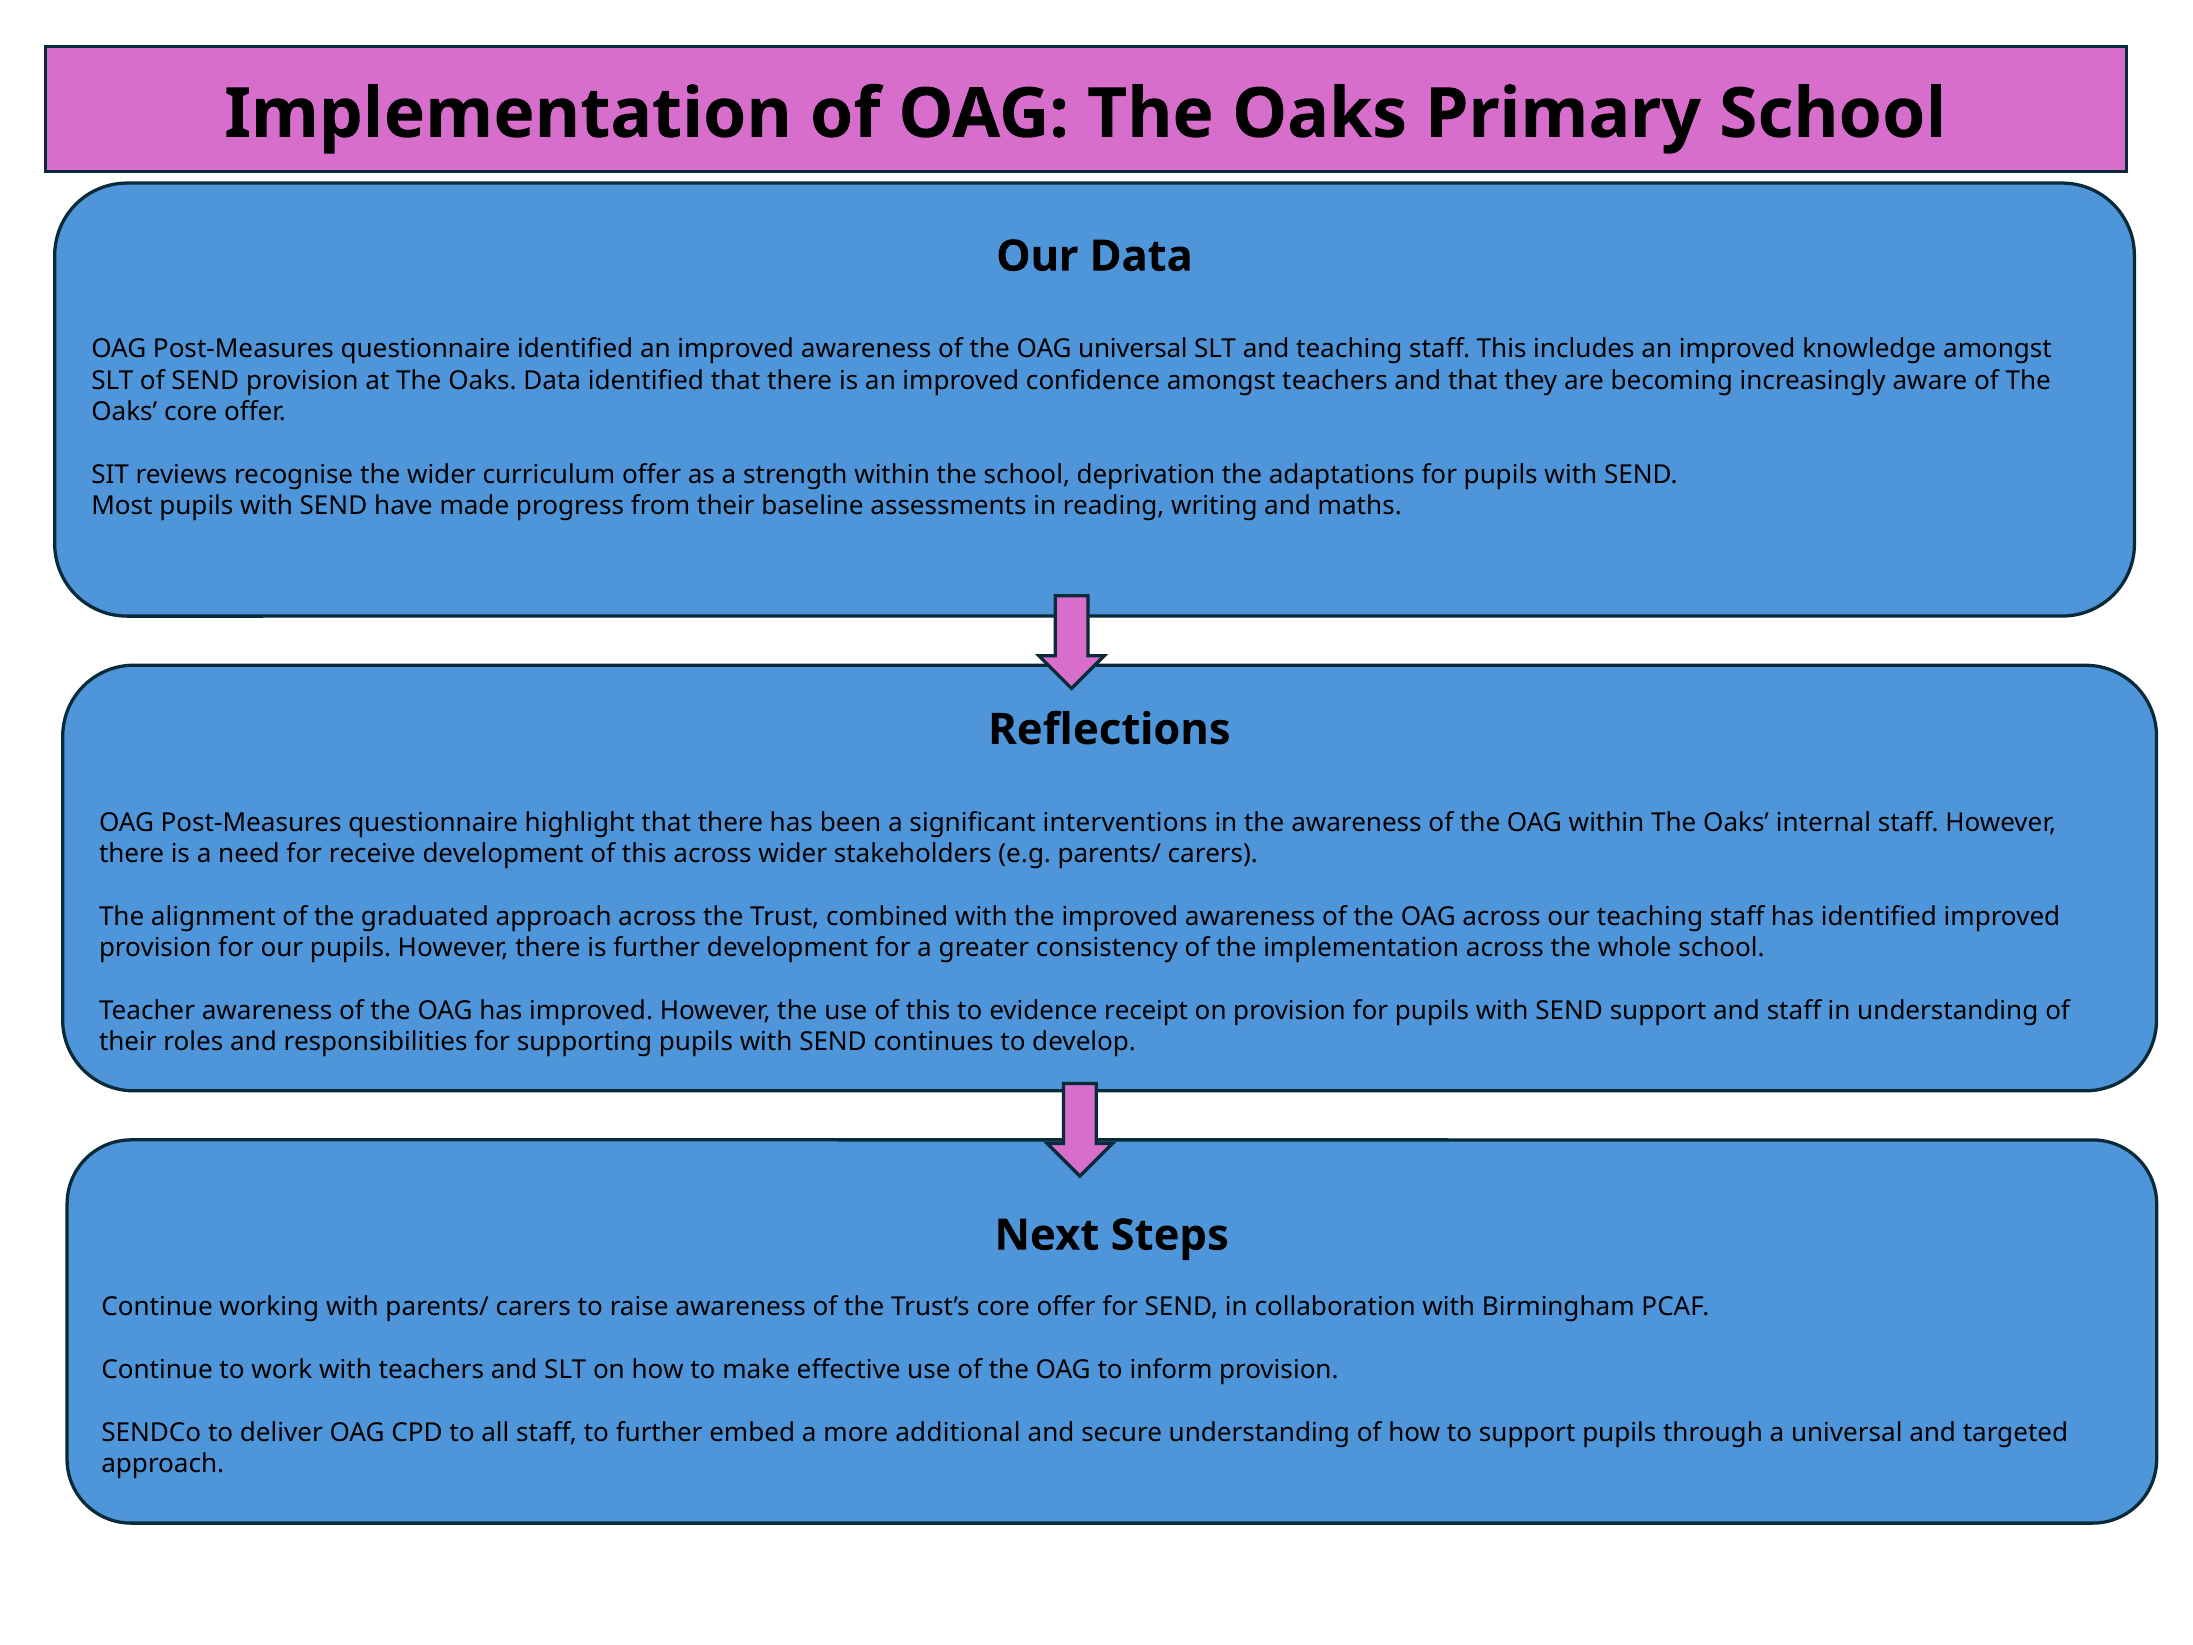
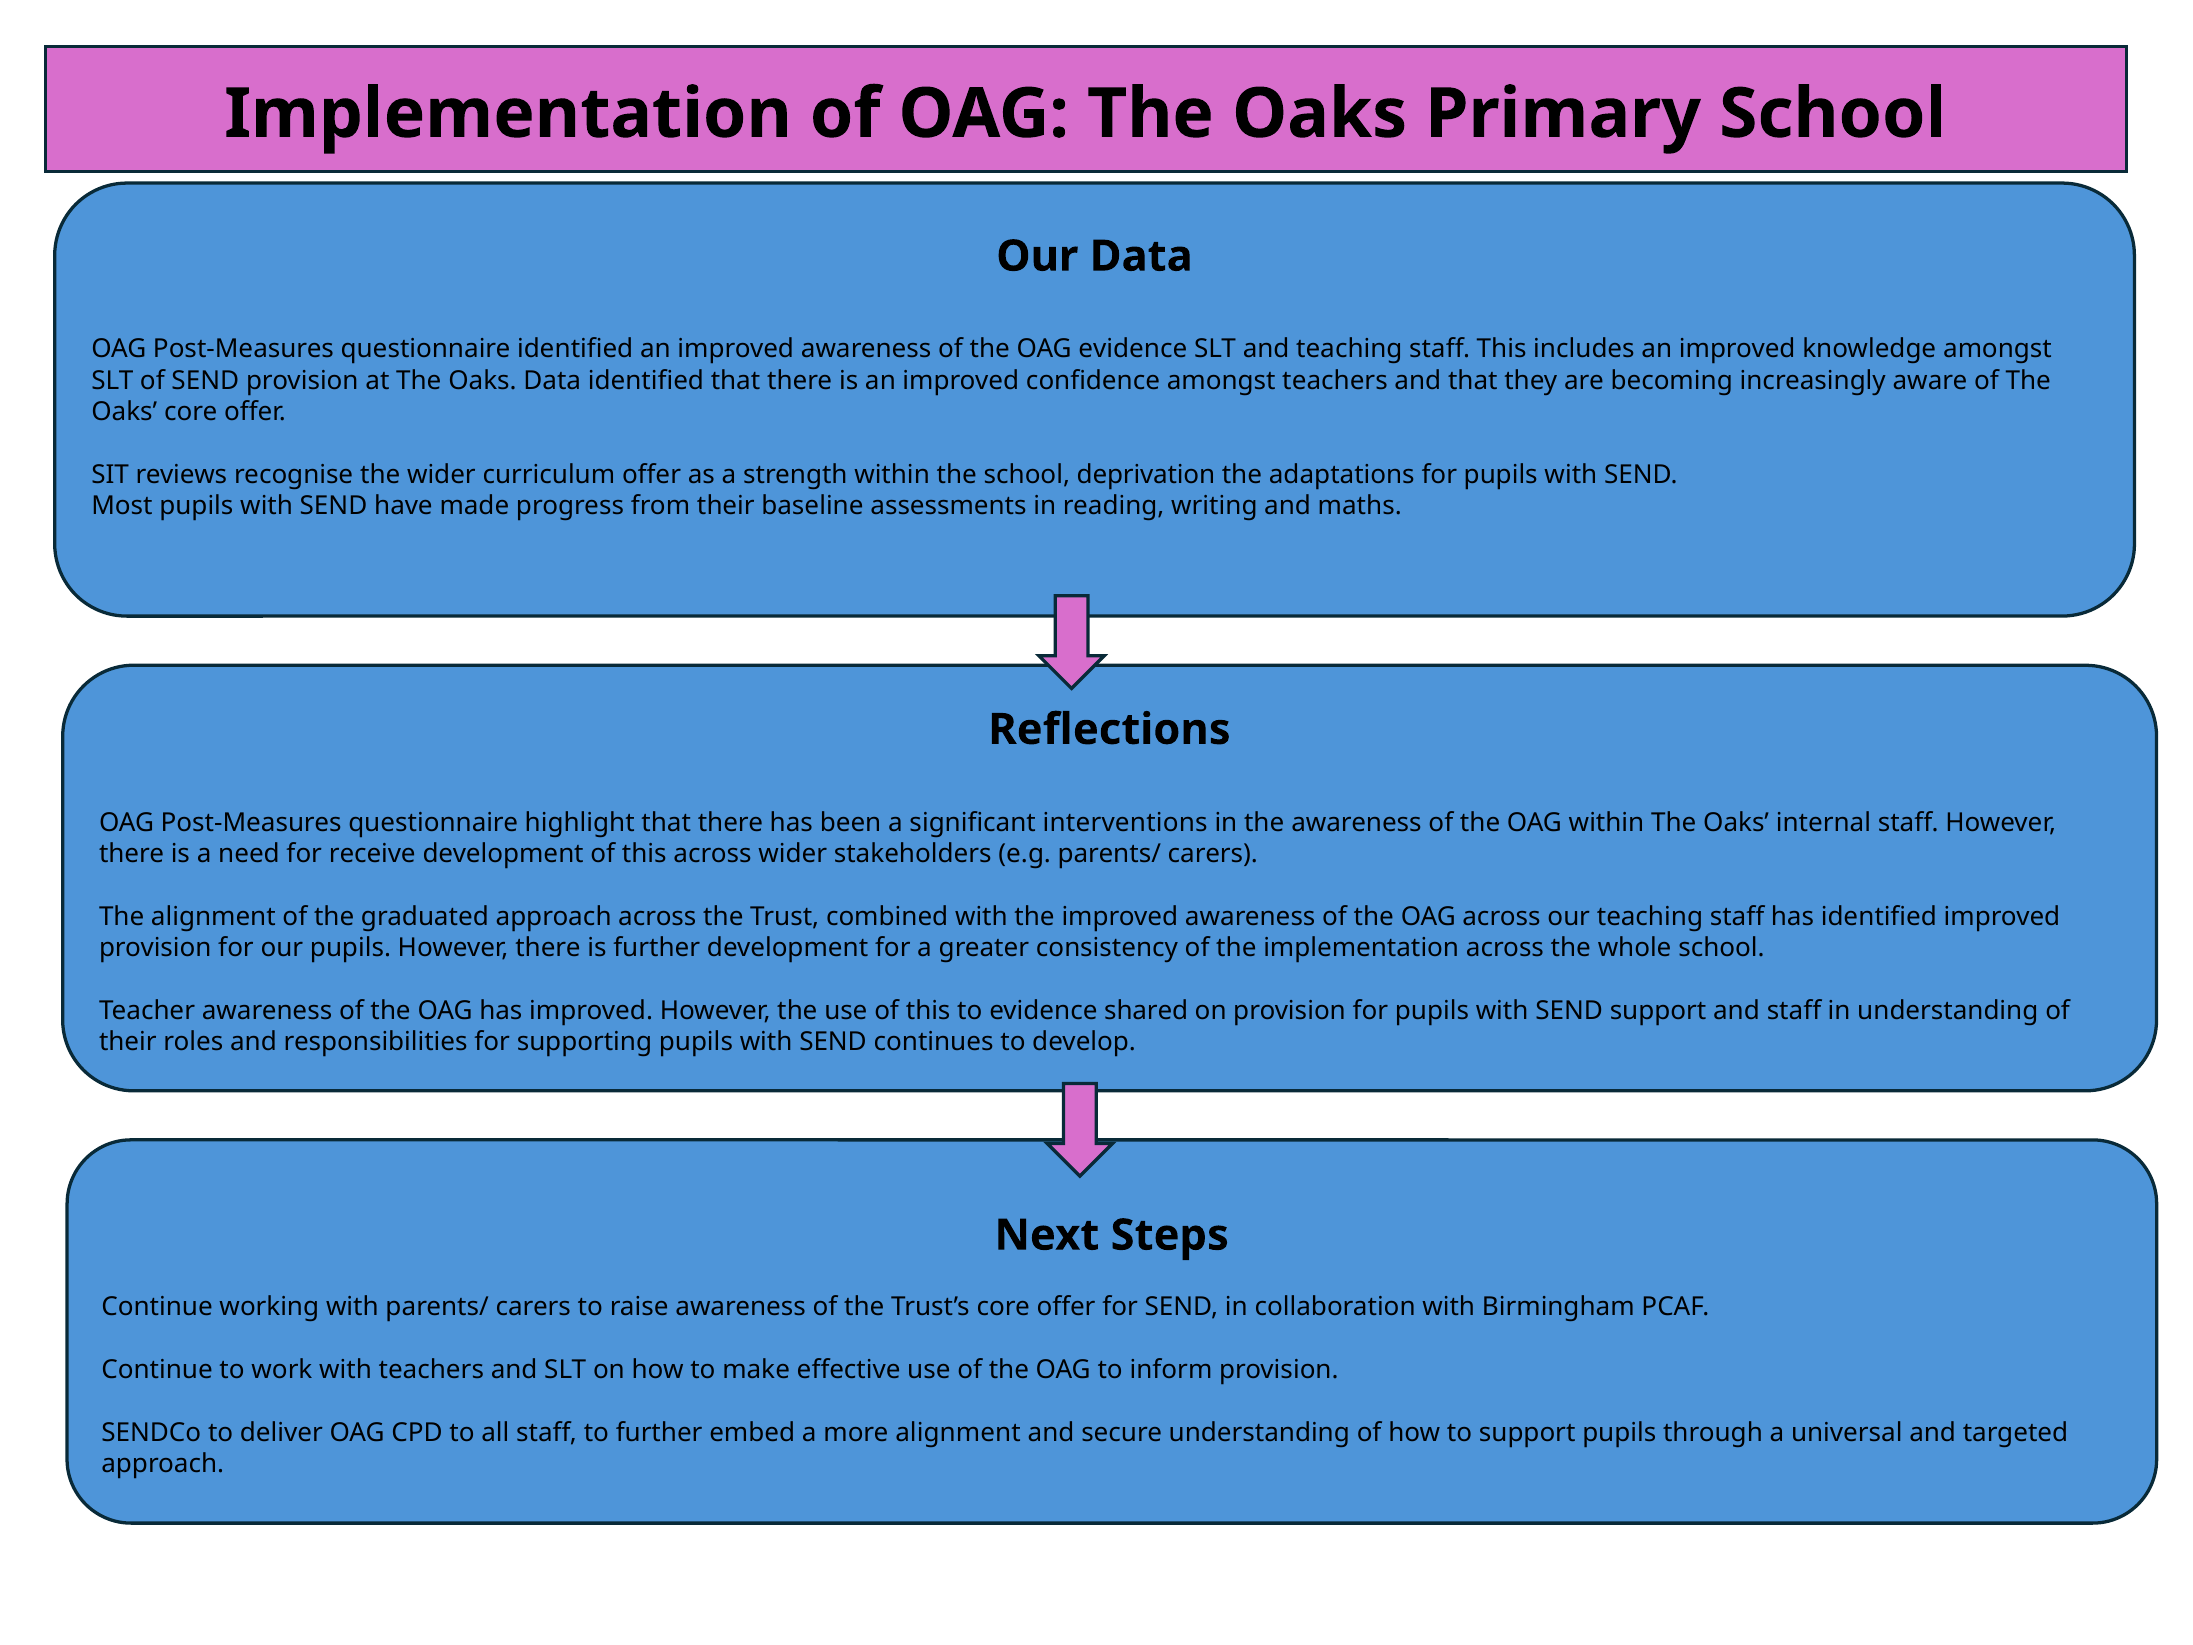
OAG universal: universal -> evidence
receipt: receipt -> shared
more additional: additional -> alignment
